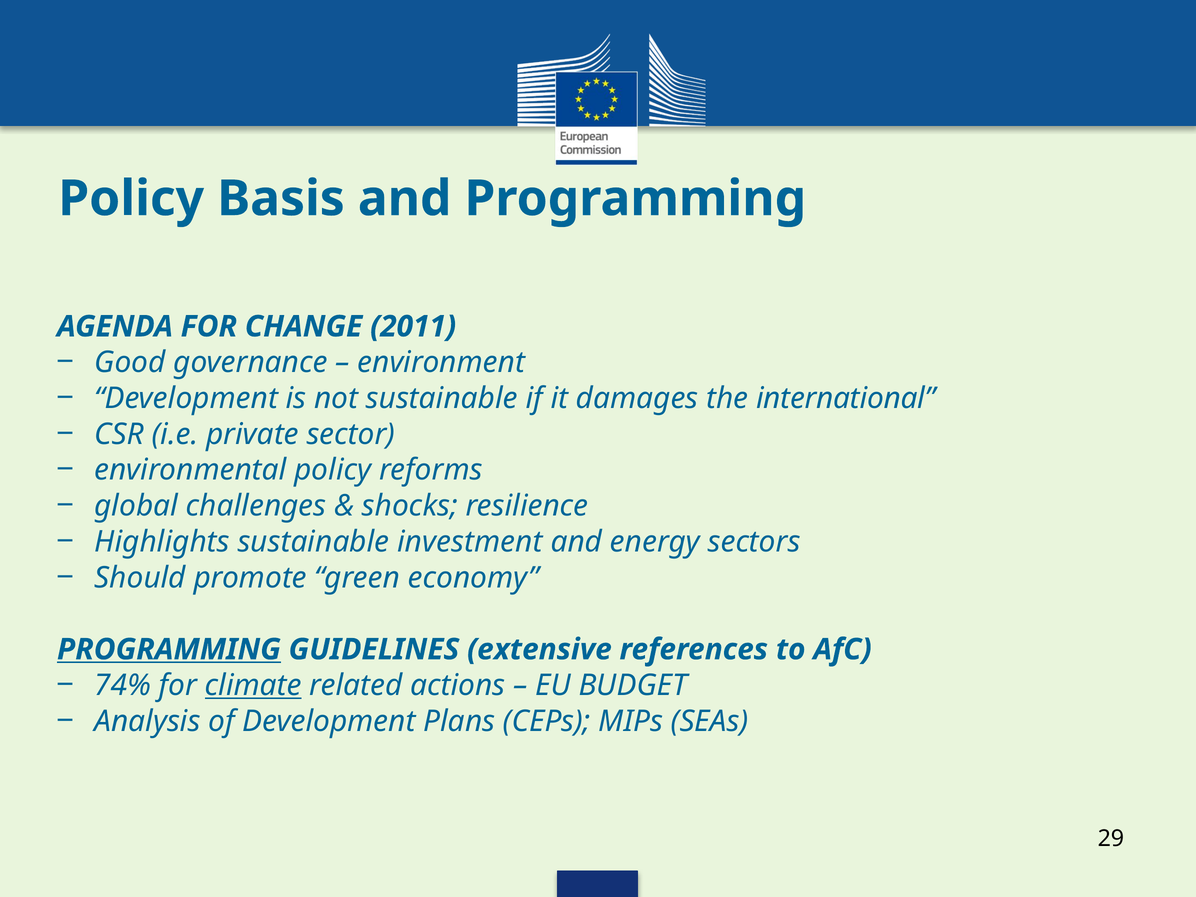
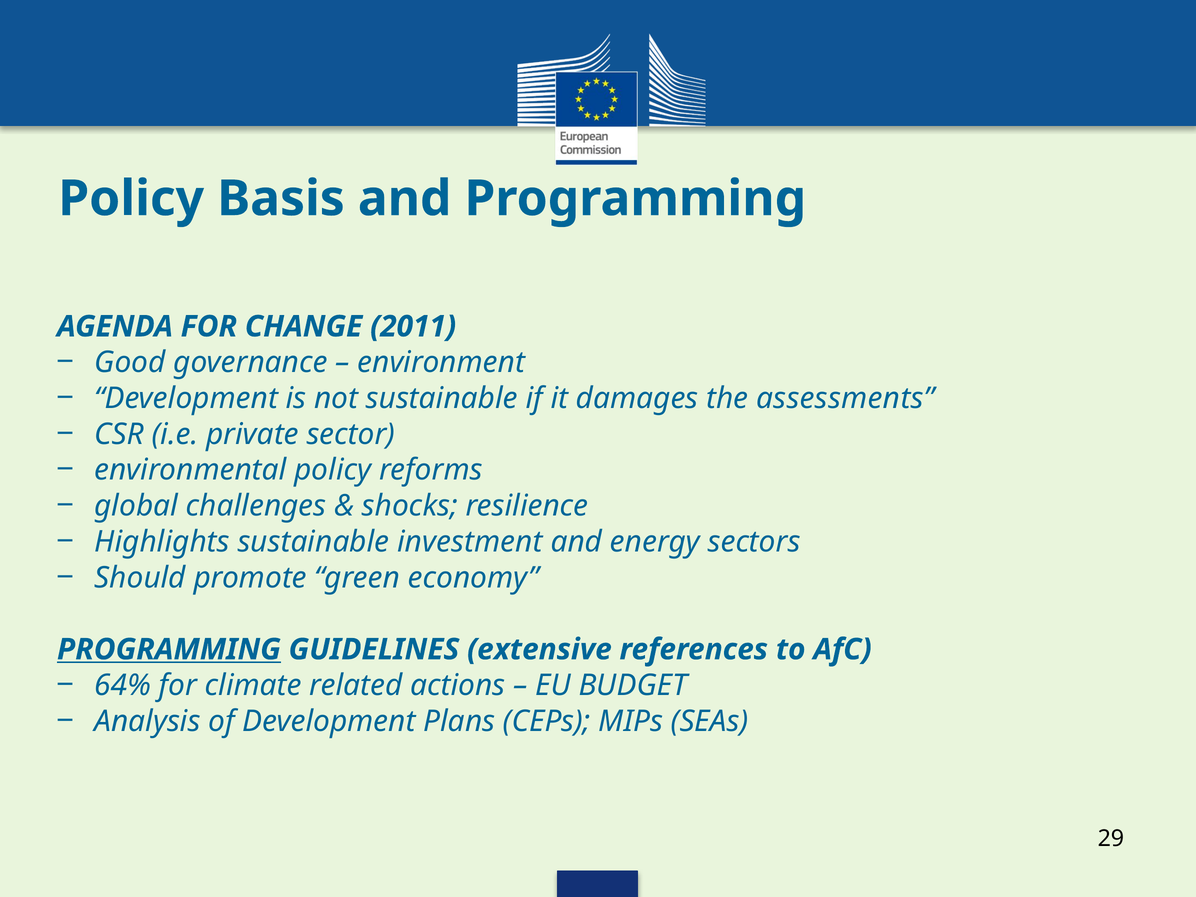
international: international -> assessments
74%: 74% -> 64%
climate underline: present -> none
